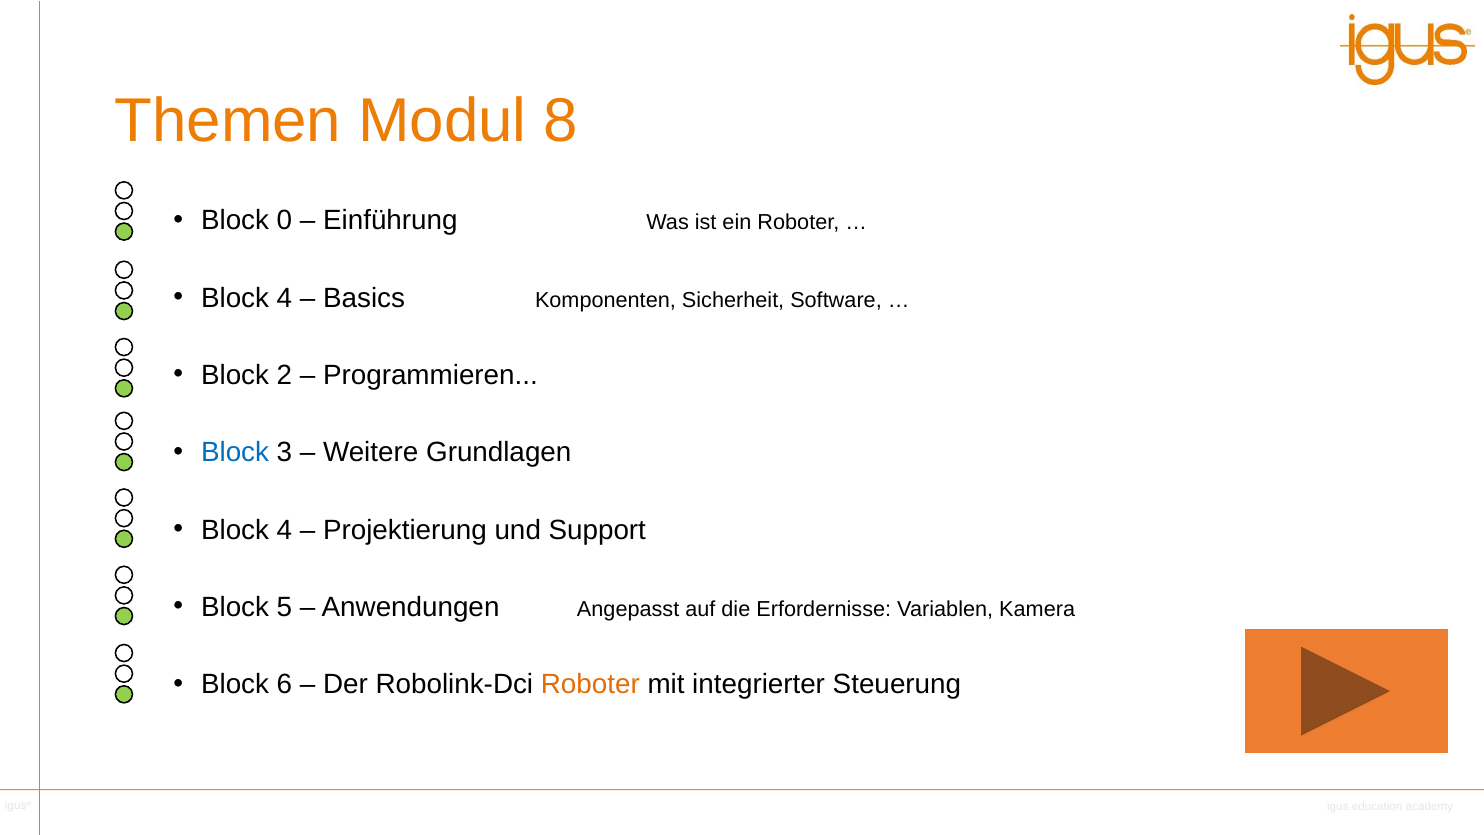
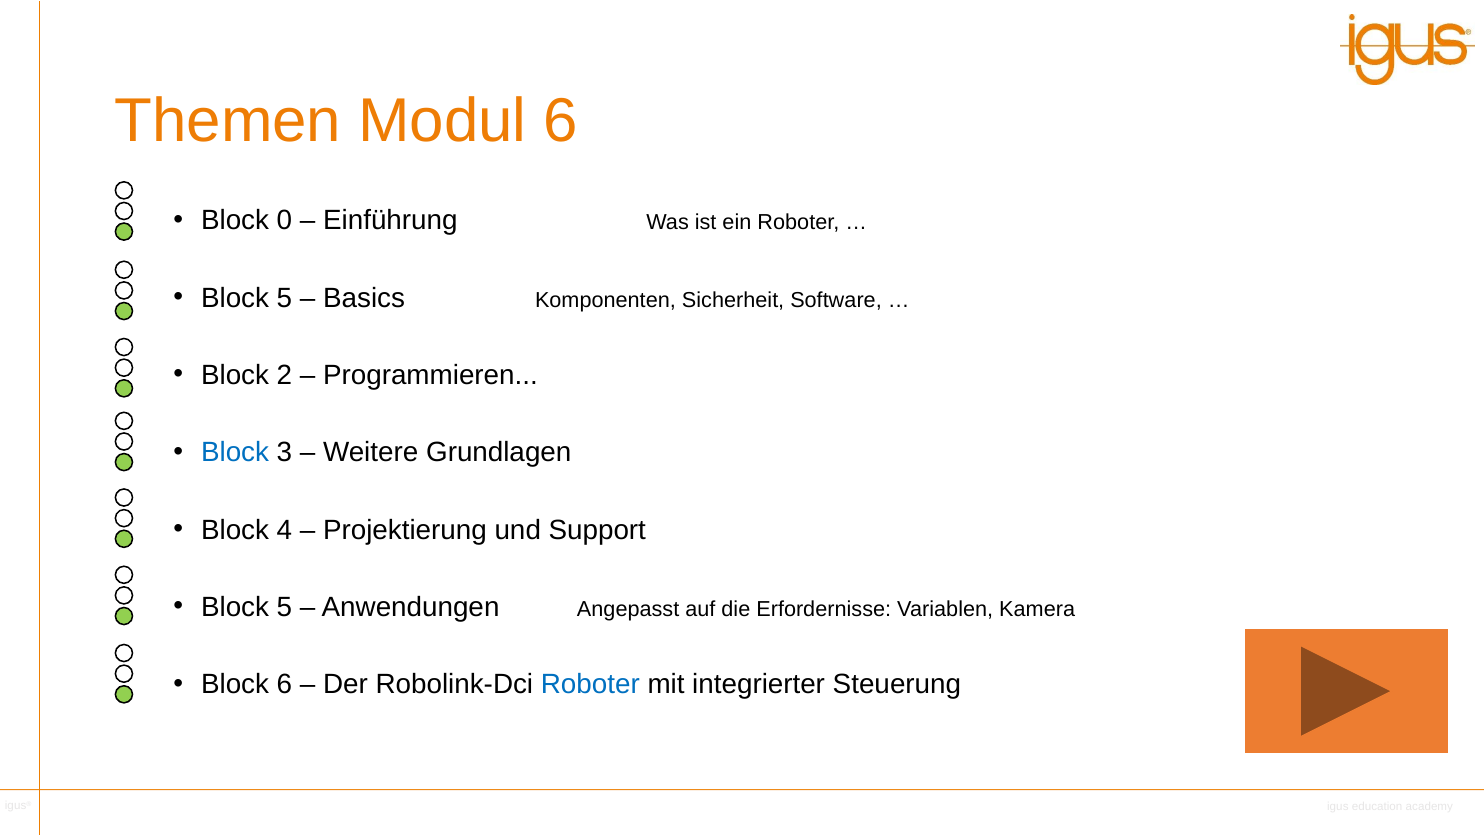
Modul 8: 8 -> 6
4 at (284, 298): 4 -> 5
Roboter at (590, 684) colour: orange -> blue
